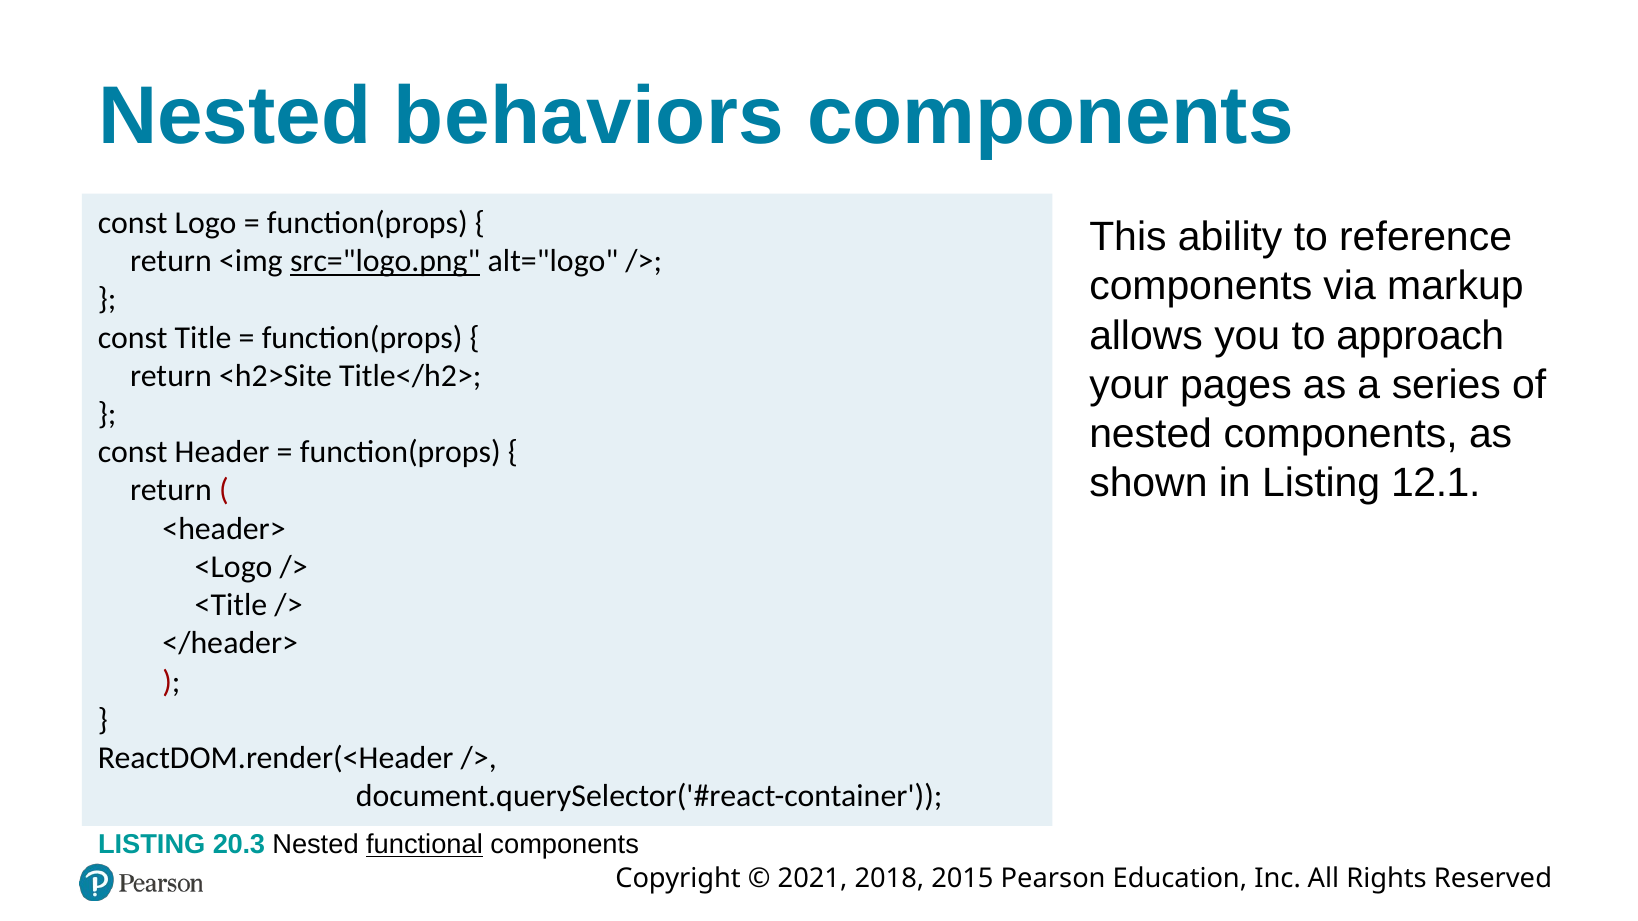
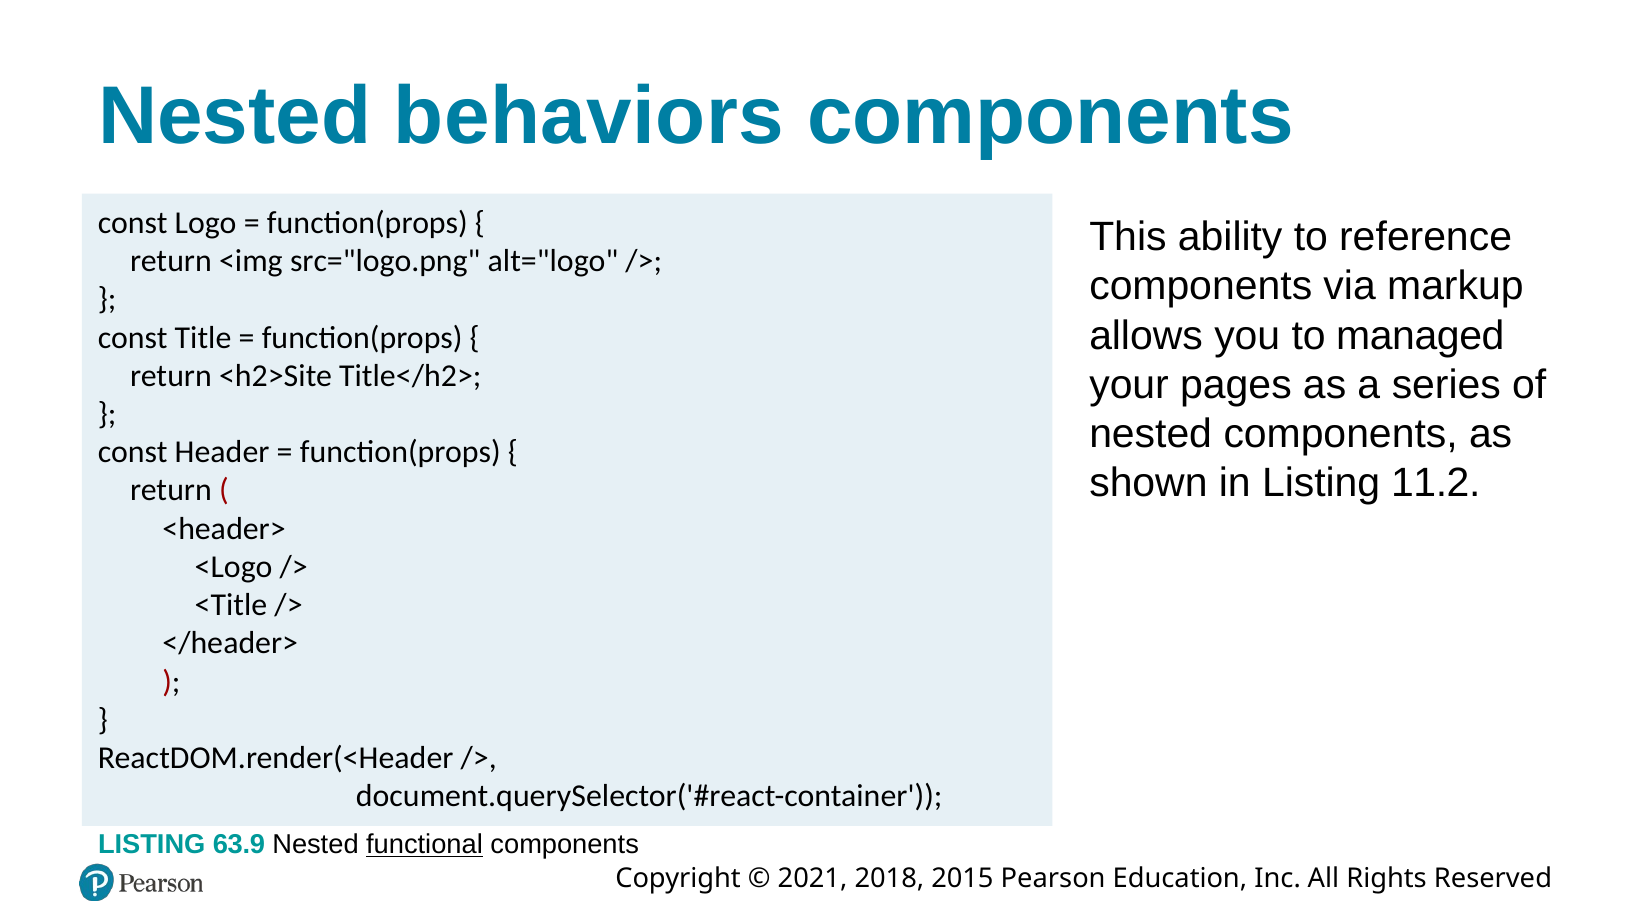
src="logo.png underline: present -> none
approach: approach -> managed
12.1: 12.1 -> 11.2
20.3: 20.3 -> 63.9
